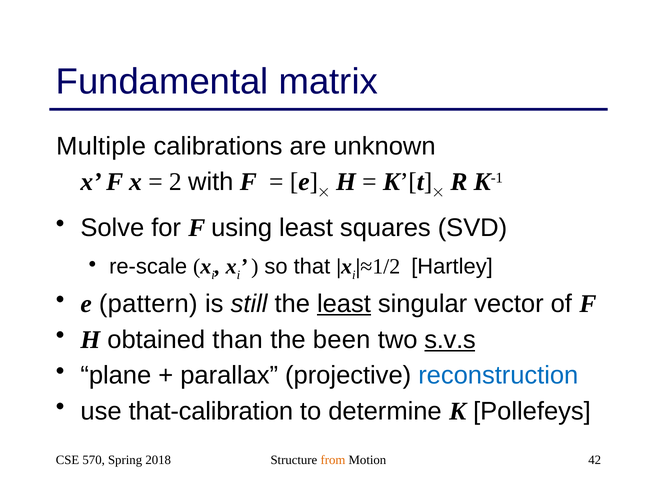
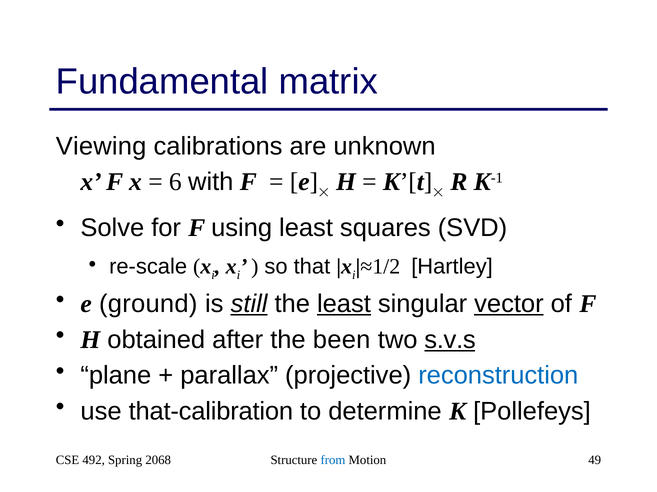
Multiple: Multiple -> Viewing
2: 2 -> 6
pattern: pattern -> ground
still underline: none -> present
vector underline: none -> present
than: than -> after
570: 570 -> 492
2018: 2018 -> 2068
from colour: orange -> blue
42: 42 -> 49
